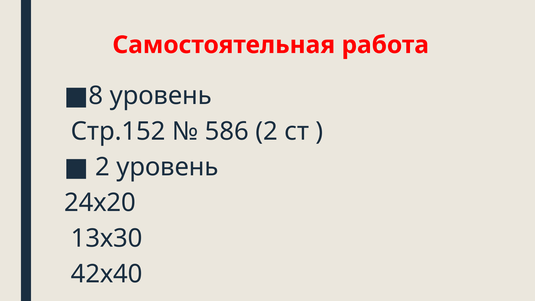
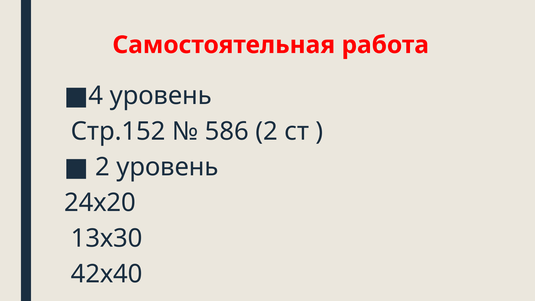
8: 8 -> 4
